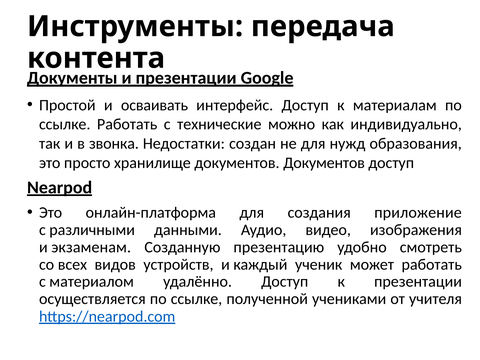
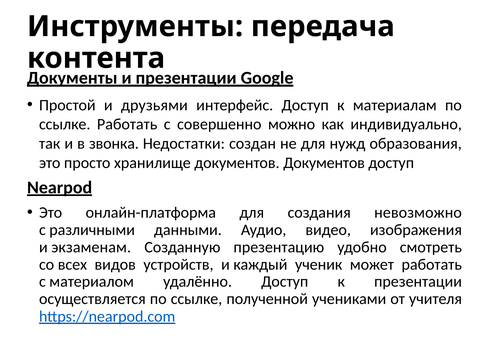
осваивать: осваивать -> друзьями
технические: технические -> совершенно
приложение: приложение -> невозможно
